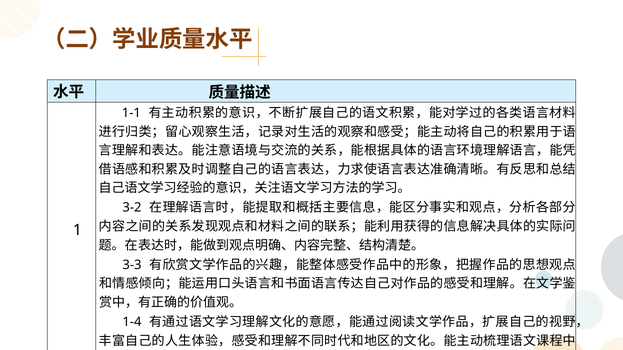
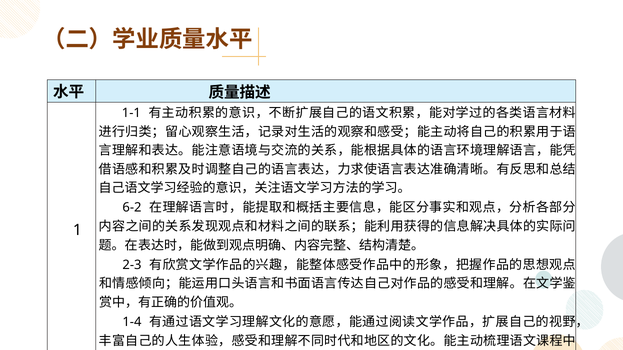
3-2: 3-2 -> 6-2
3-3: 3-3 -> 2-3
